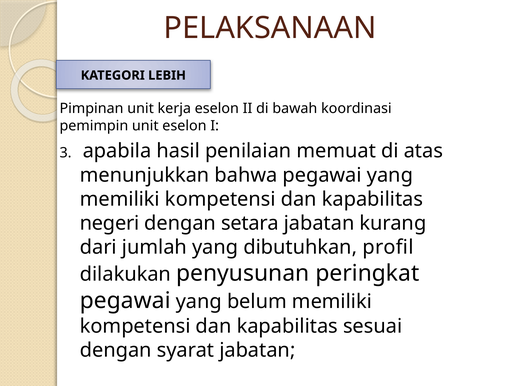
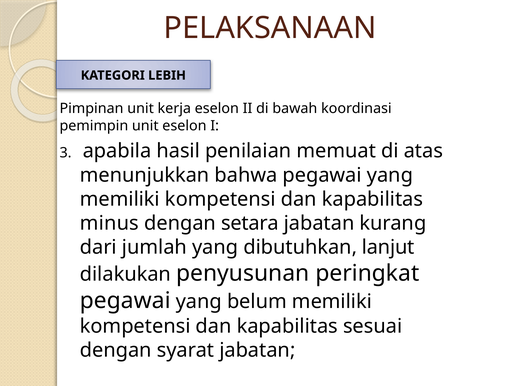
negeri: negeri -> minus
profil: profil -> lanjut
